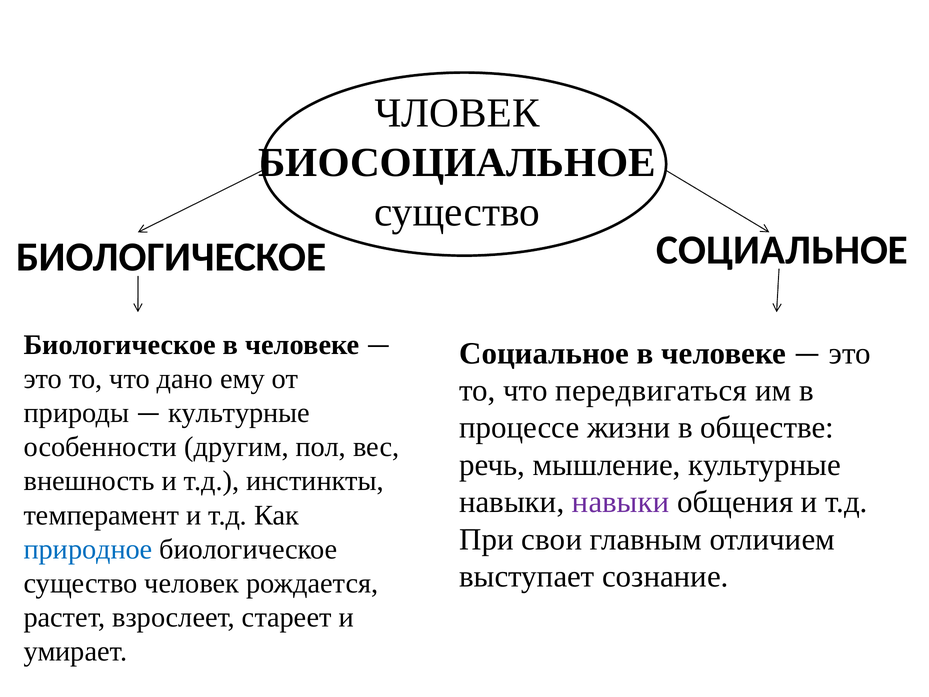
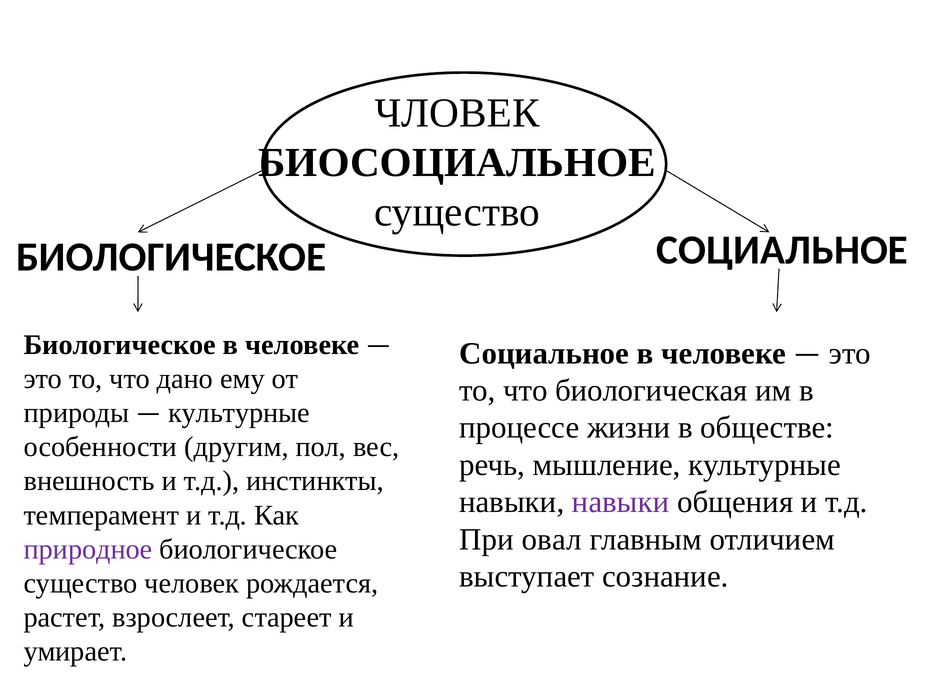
передвигаться: передвигаться -> биологическая
свои: свои -> овал
природное colour: blue -> purple
